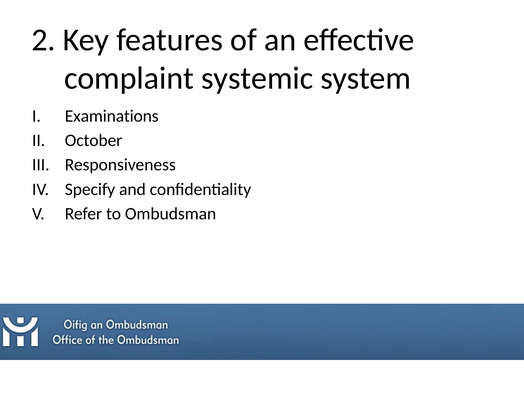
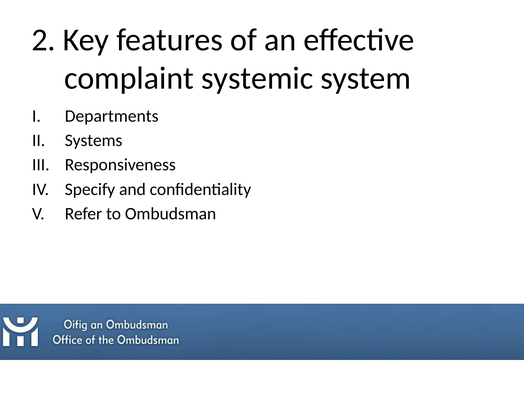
Examinations: Examinations -> Departments
October: October -> Systems
